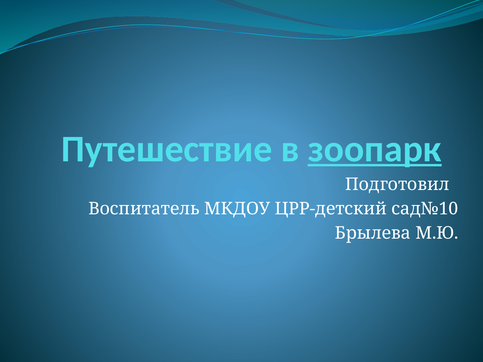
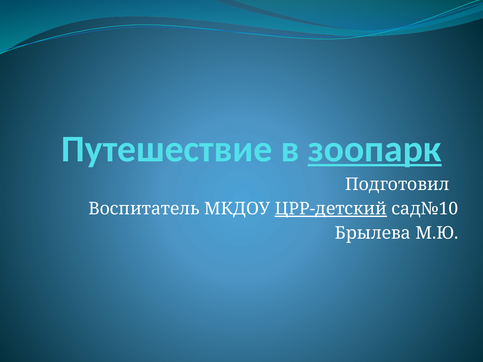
ЦРР-детский underline: none -> present
